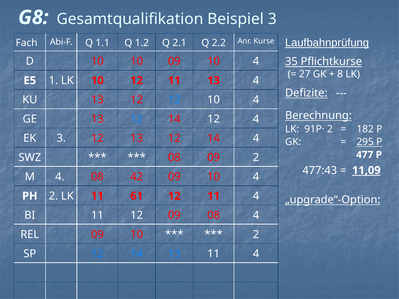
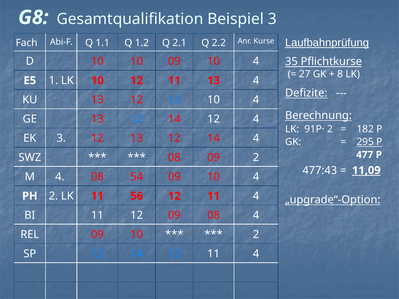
42: 42 -> 54
61: 61 -> 56
